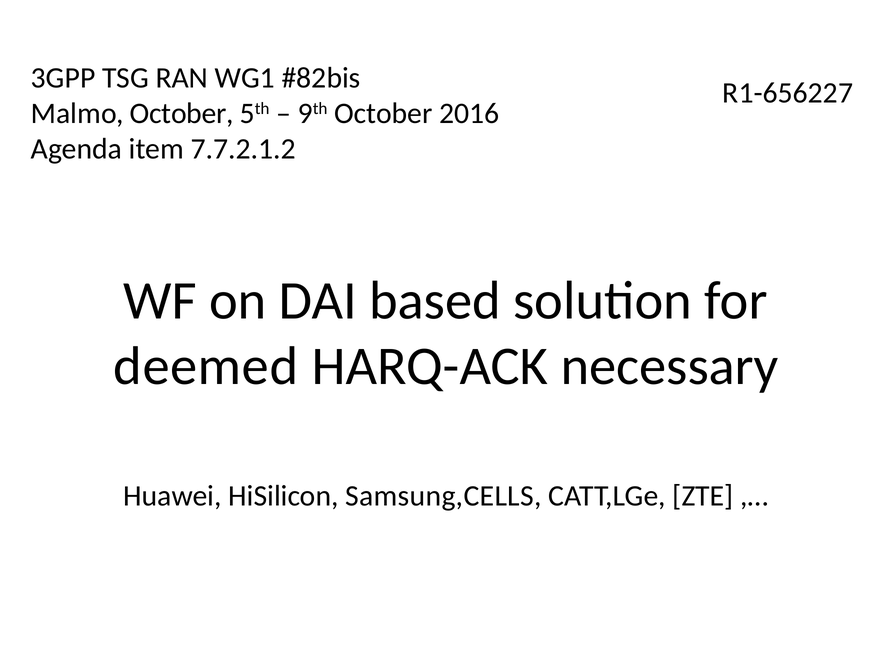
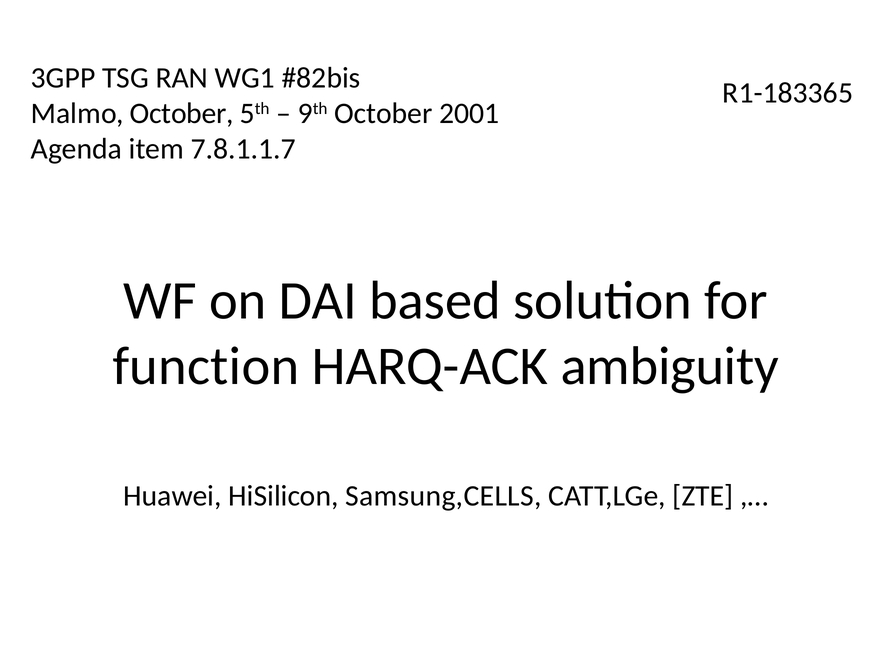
R1-656227: R1-656227 -> R1-183365
2016: 2016 -> 2001
7.7.2.1.2: 7.7.2.1.2 -> 7.8.1.1.7
deemed: deemed -> function
necessary: necessary -> ambiguity
